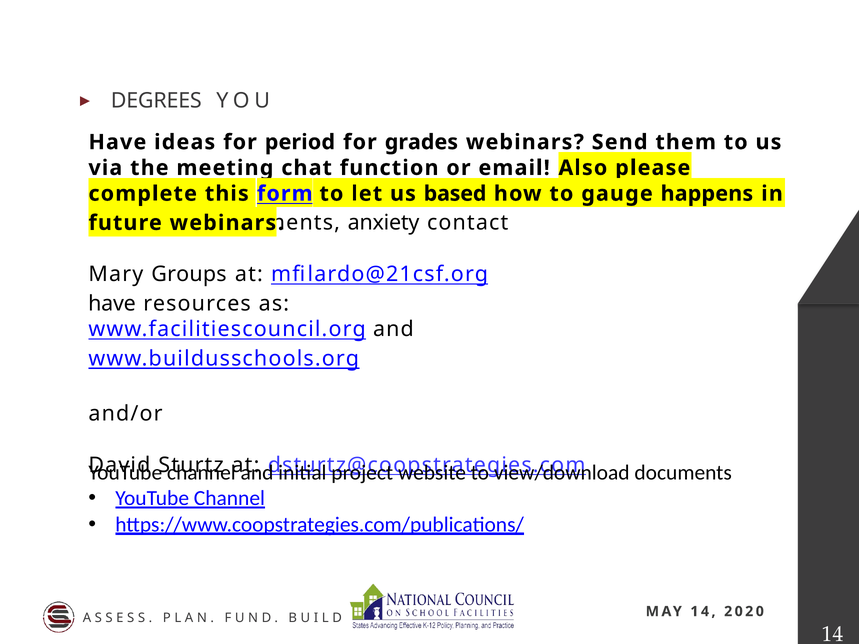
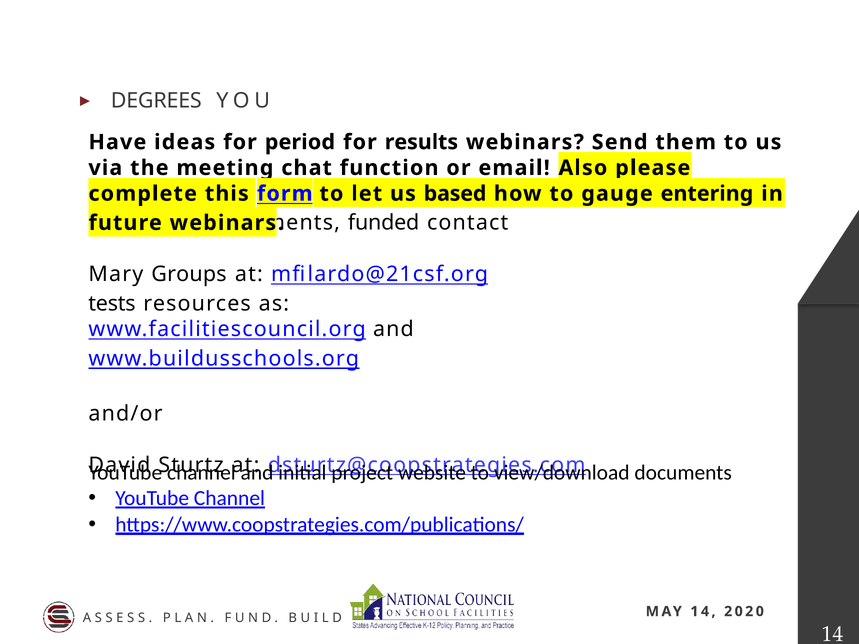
grades: grades -> results
happens: happens -> entering
anxiety: anxiety -> funded
have at (112, 304): have -> tests
